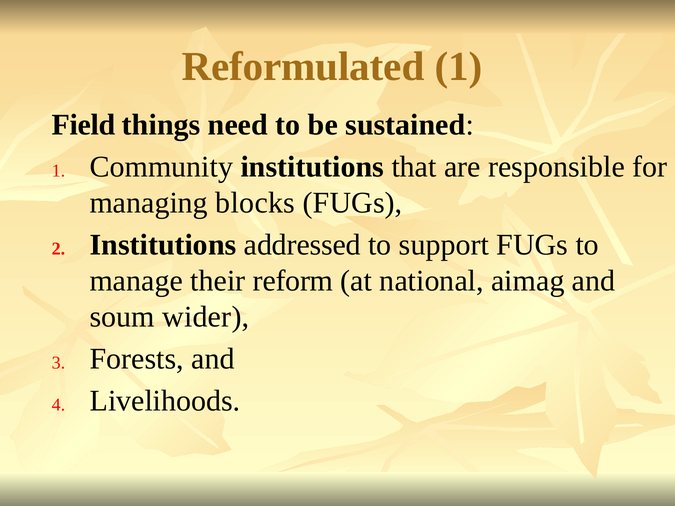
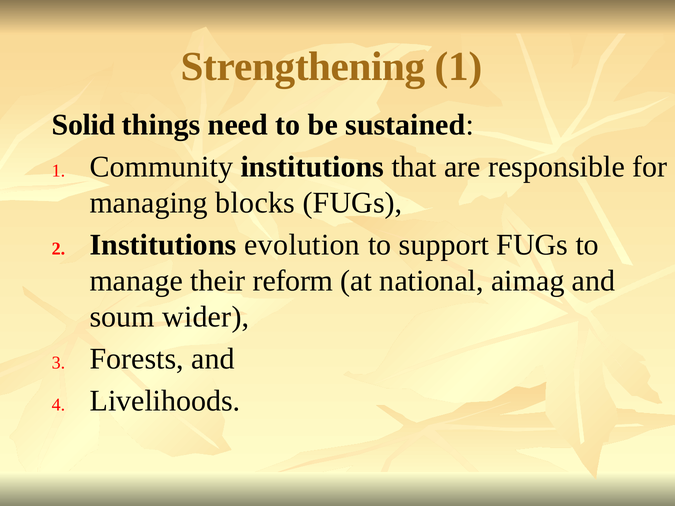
Reformulated: Reformulated -> Strengthening
Field: Field -> Solid
addressed: addressed -> evolution
